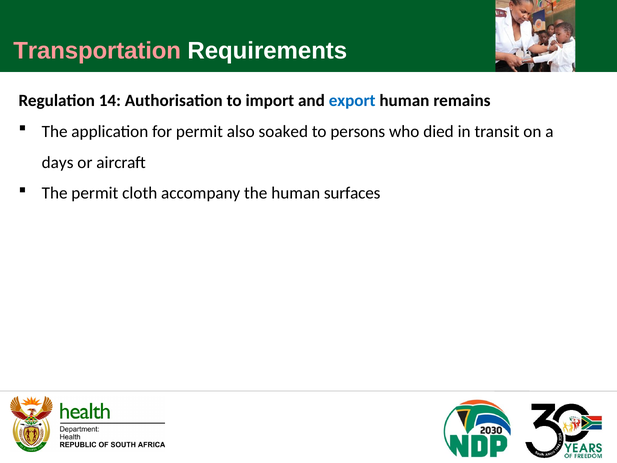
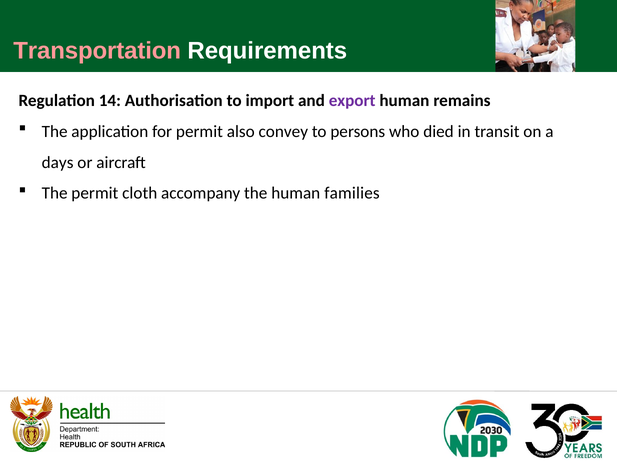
export colour: blue -> purple
soaked: soaked -> convey
surfaces: surfaces -> families
